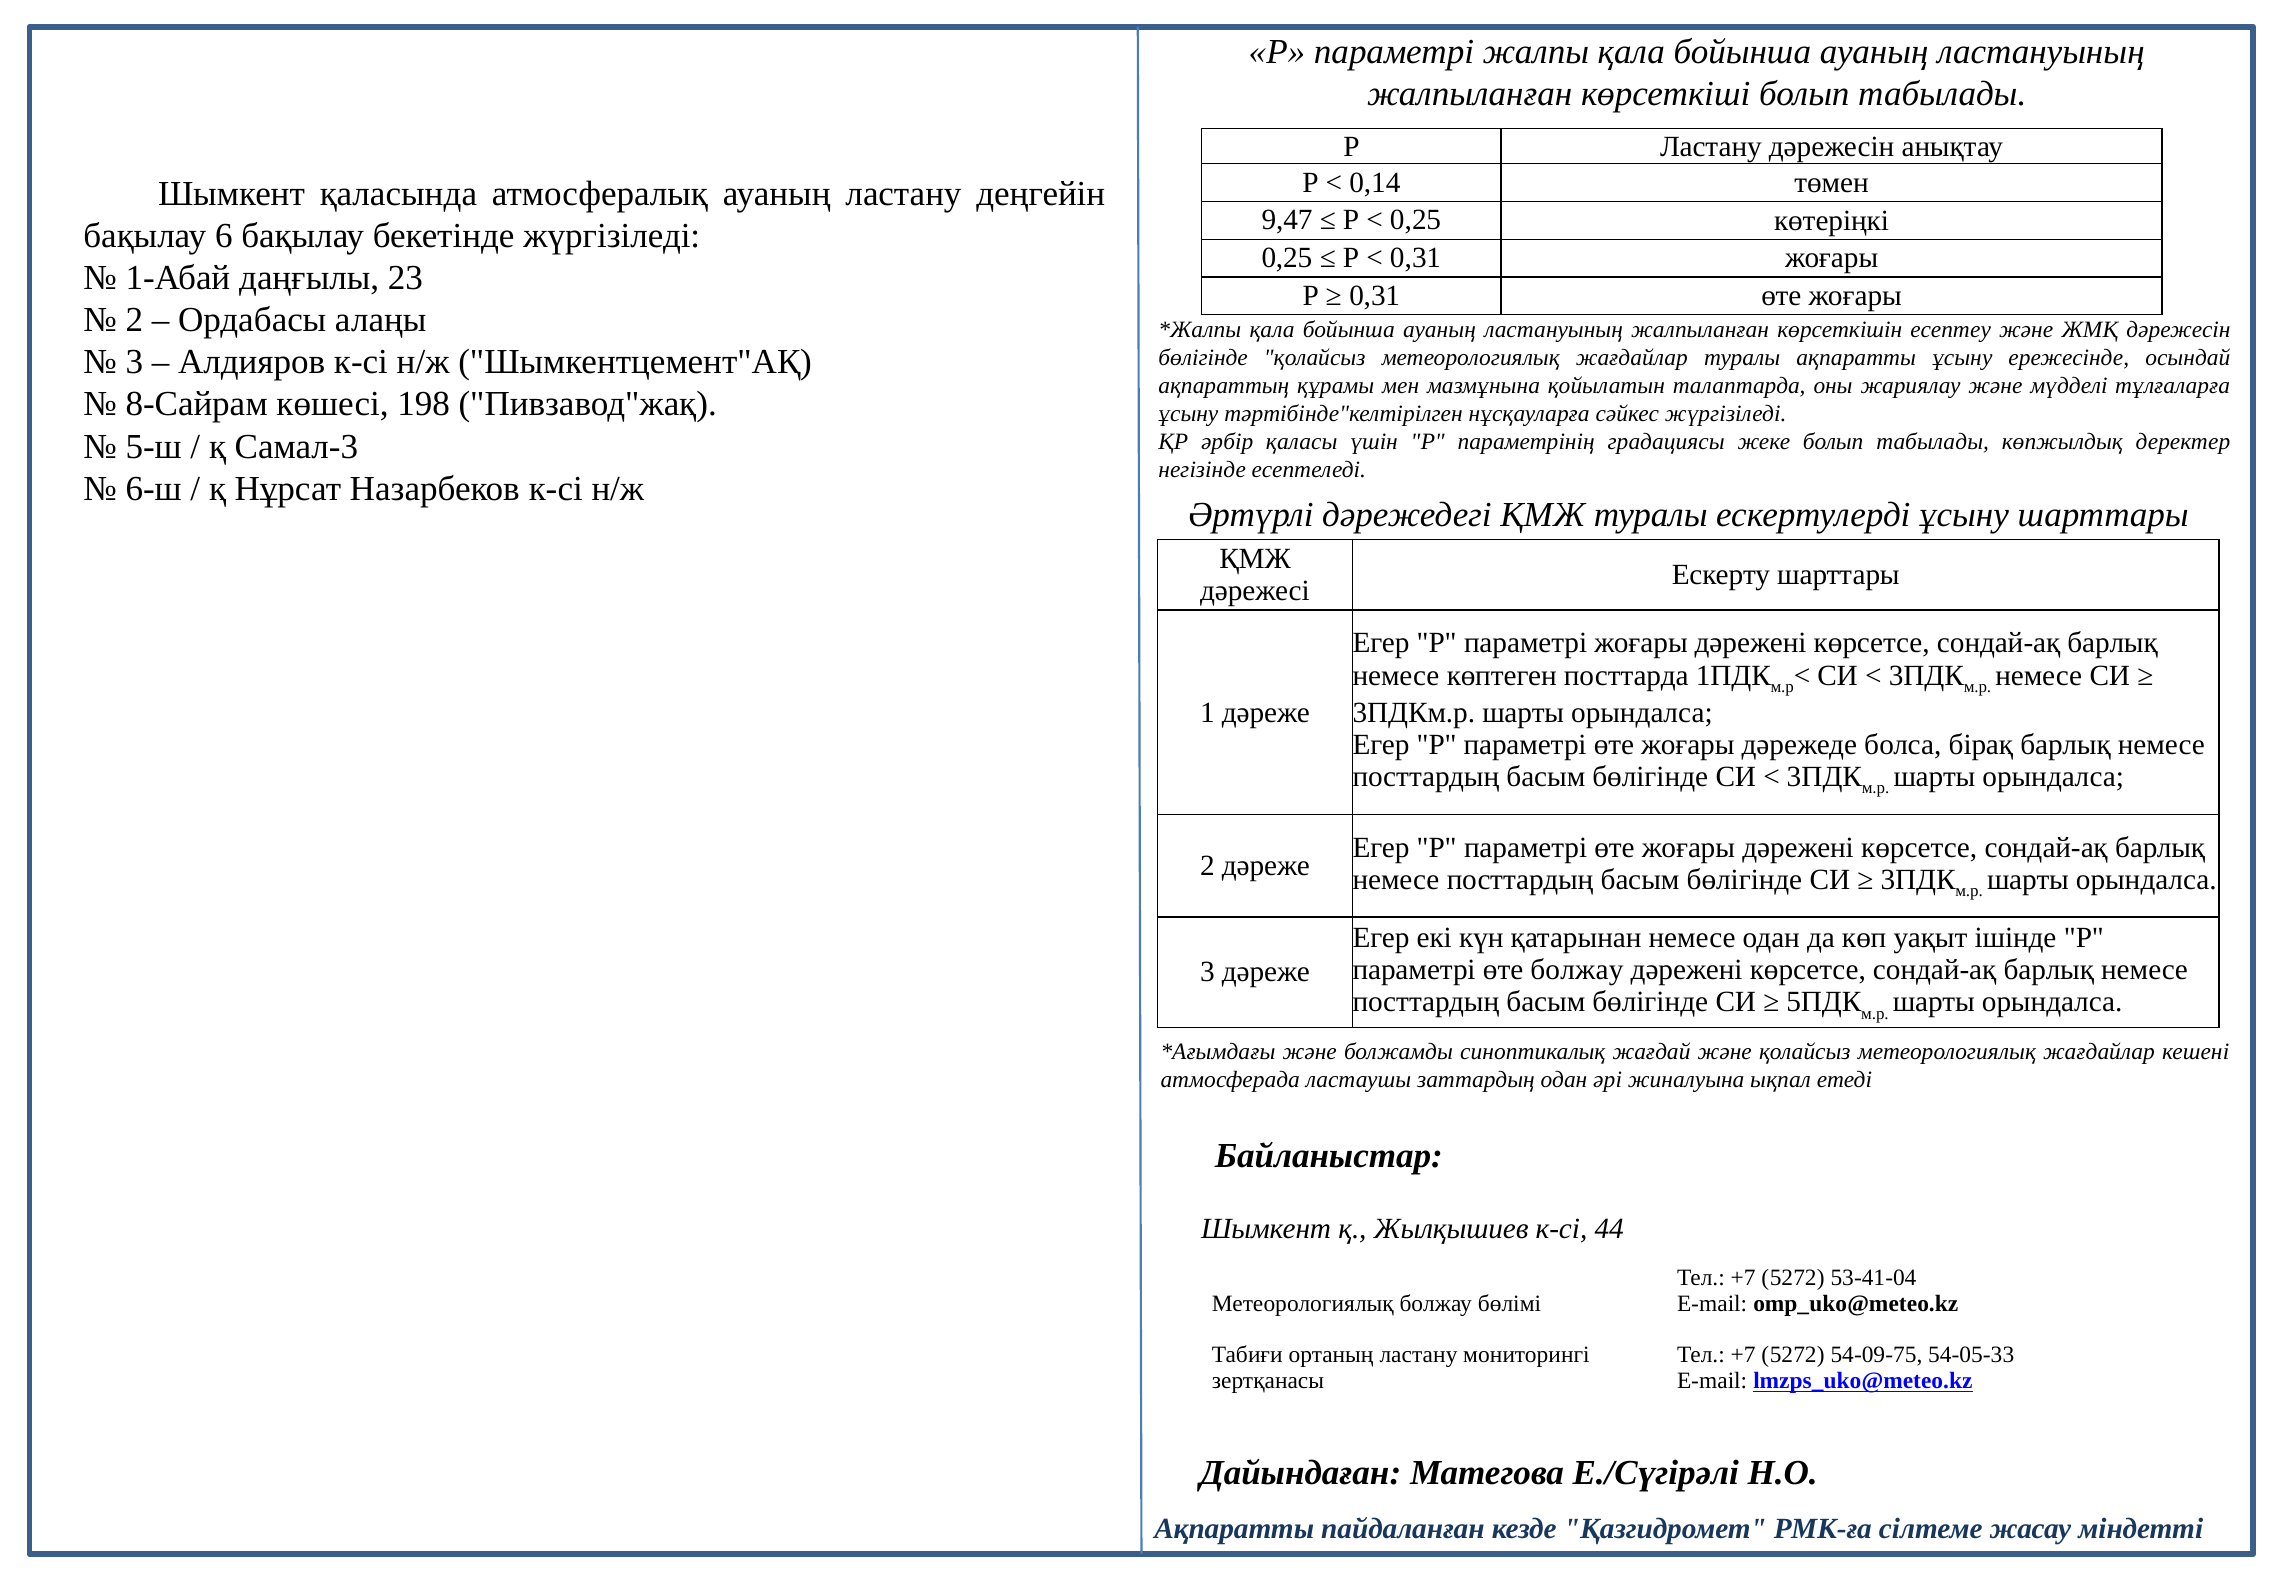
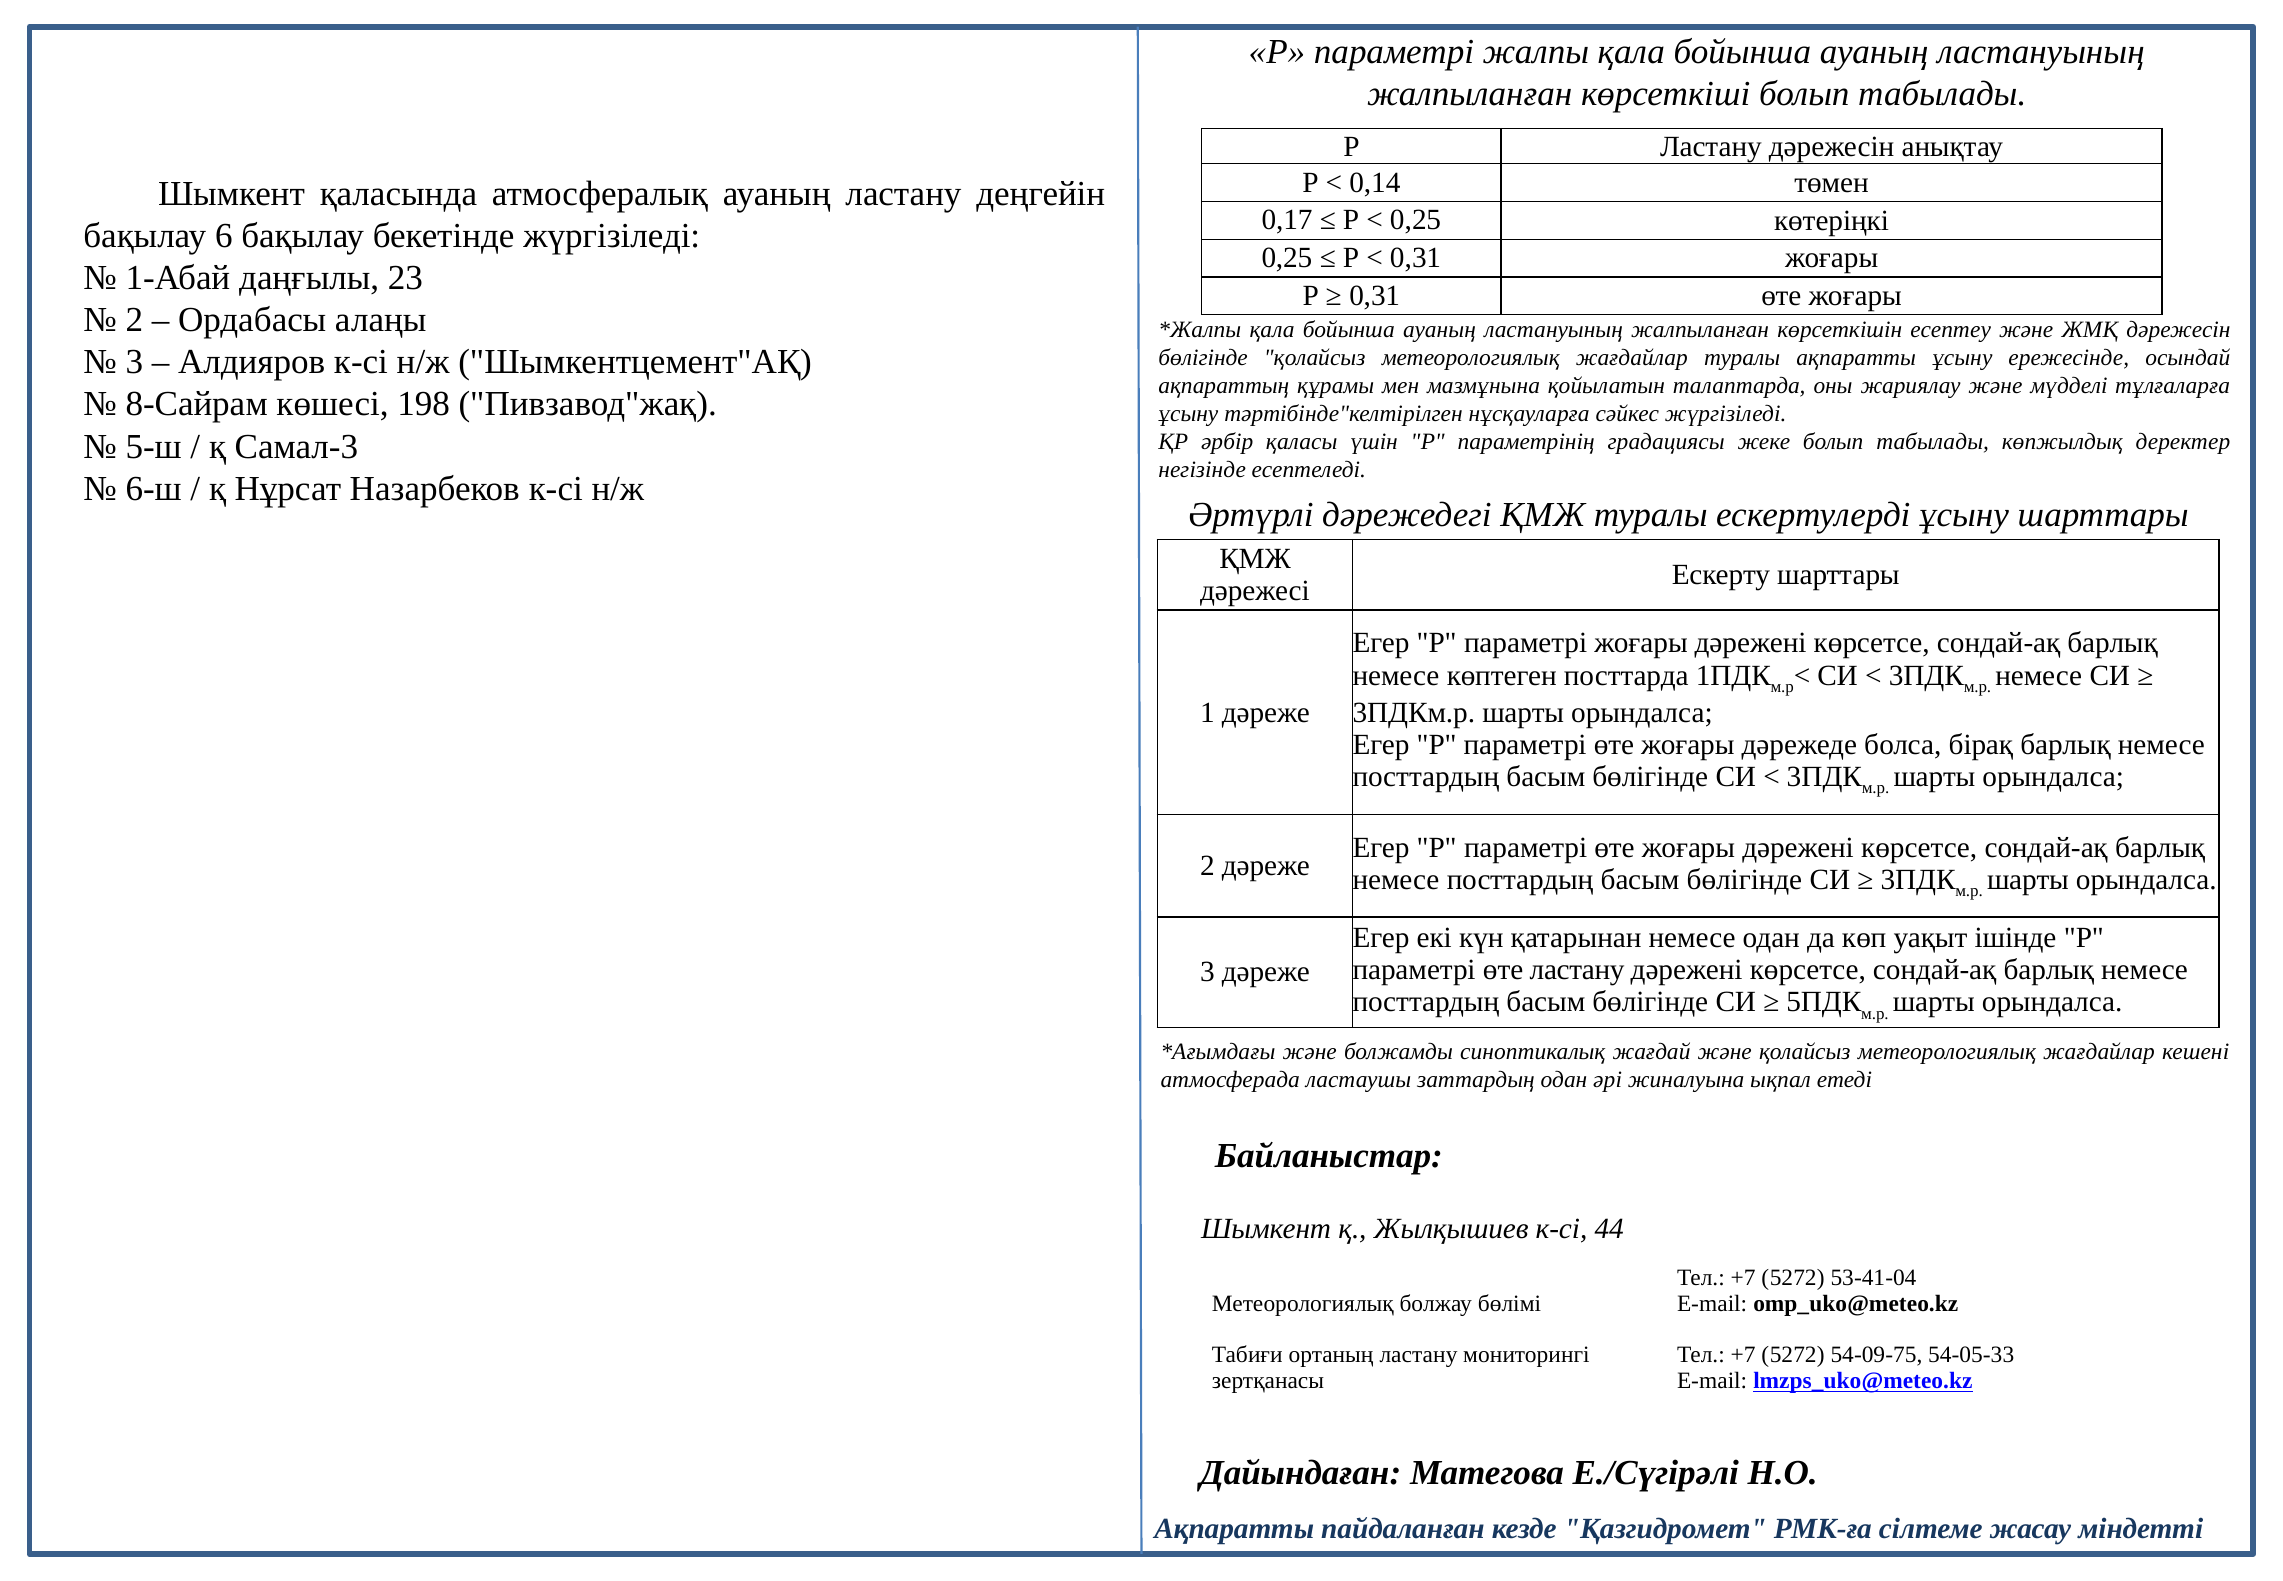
9,47: 9,47 -> 0,17
өте болжау: болжау -> ластану
